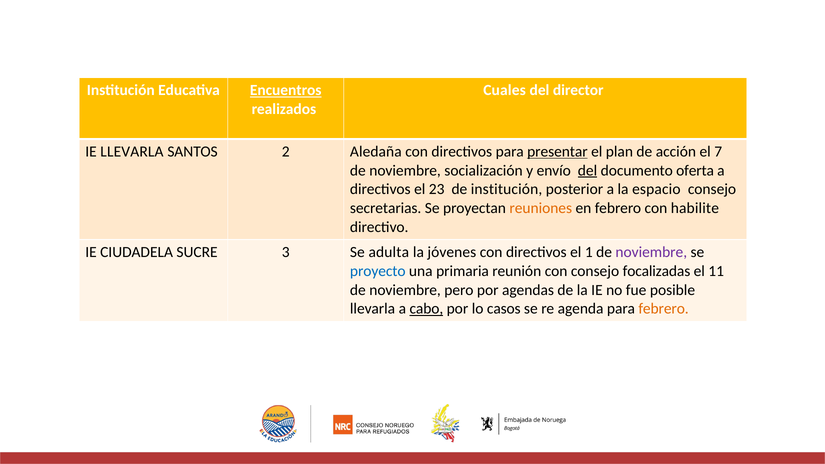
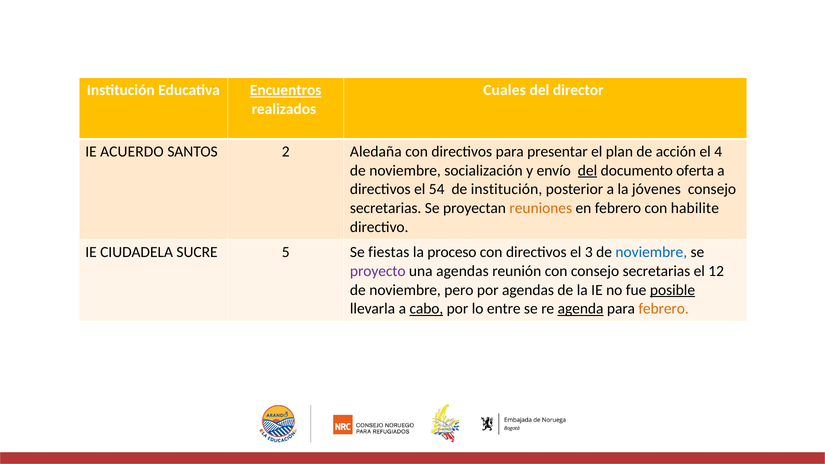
IE LLEVARLA: LLEVARLA -> ACUERDO
presentar underline: present -> none
7: 7 -> 4
23: 23 -> 54
espacio: espacio -> jóvenes
3: 3 -> 5
adulta: adulta -> fiestas
jóvenes: jóvenes -> proceso
1: 1 -> 3
noviembre at (651, 252) colour: purple -> blue
proyecto colour: blue -> purple
una primaria: primaria -> agendas
con consejo focalizadas: focalizadas -> secretarias
11: 11 -> 12
posible underline: none -> present
casos: casos -> entre
agenda underline: none -> present
